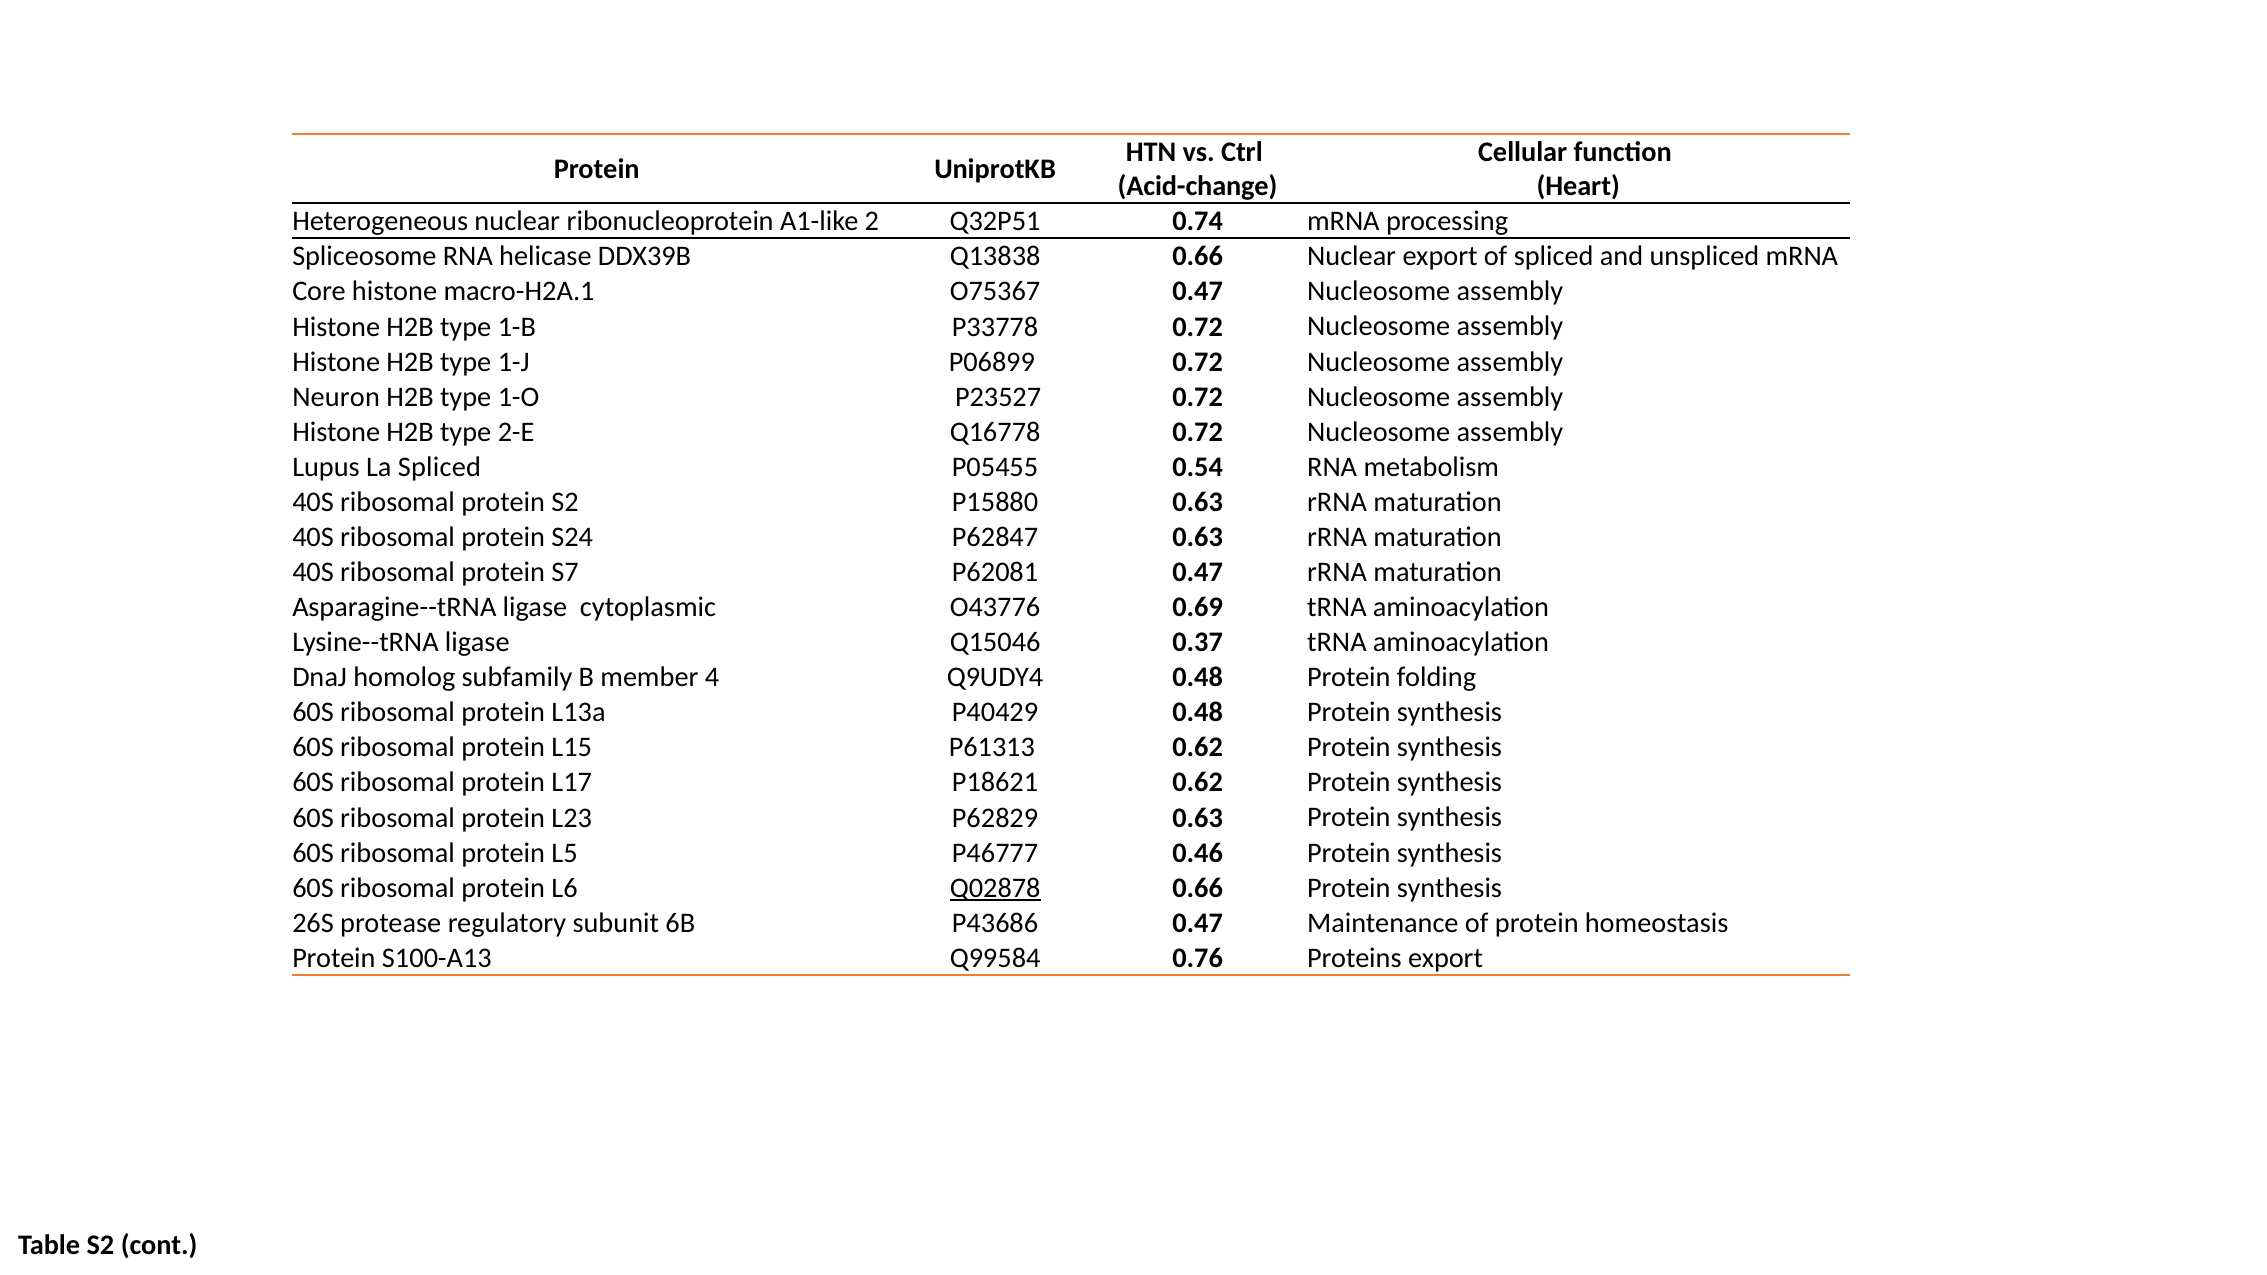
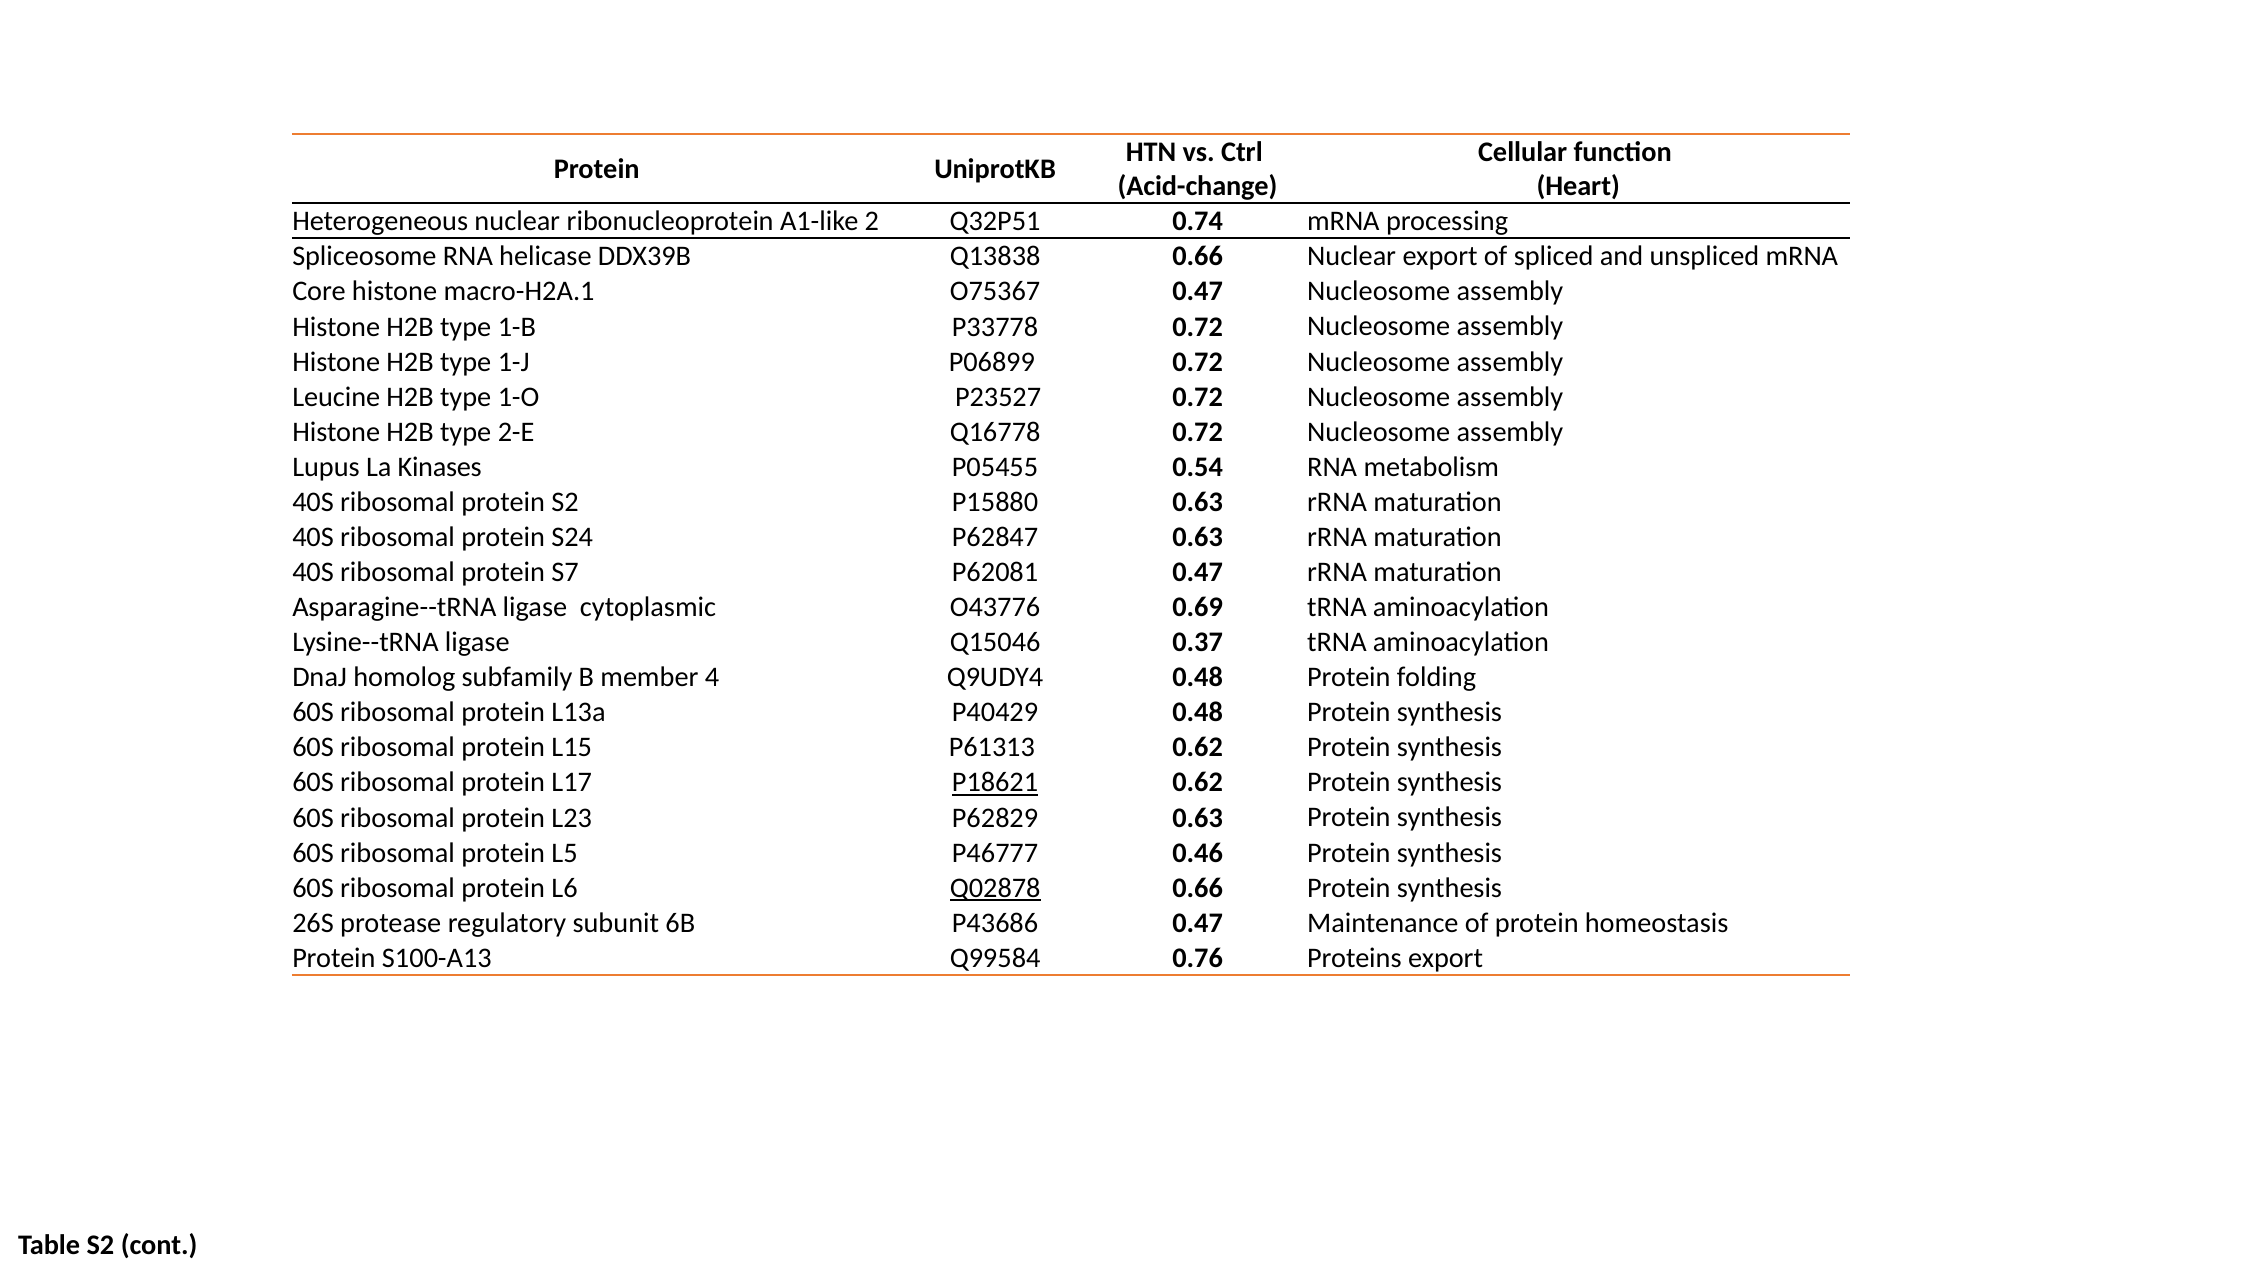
Neuron: Neuron -> Leucine
La Spliced: Spliced -> Kinases
P18621 underline: none -> present
